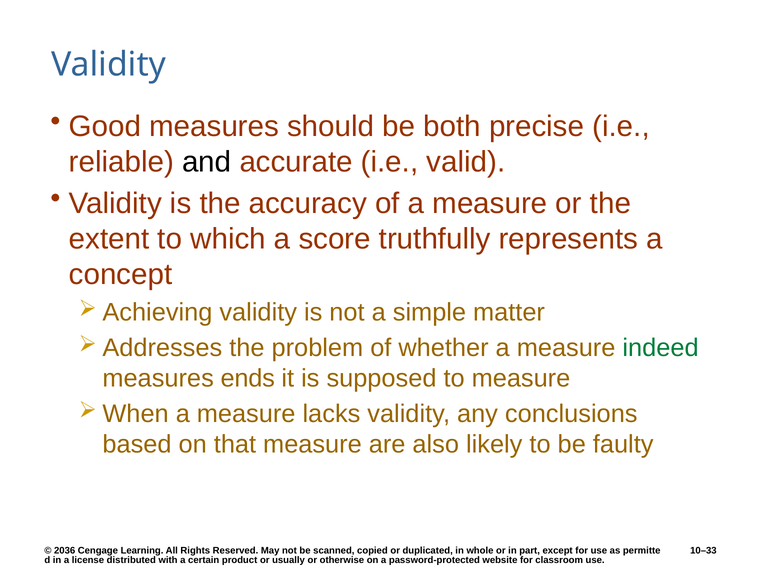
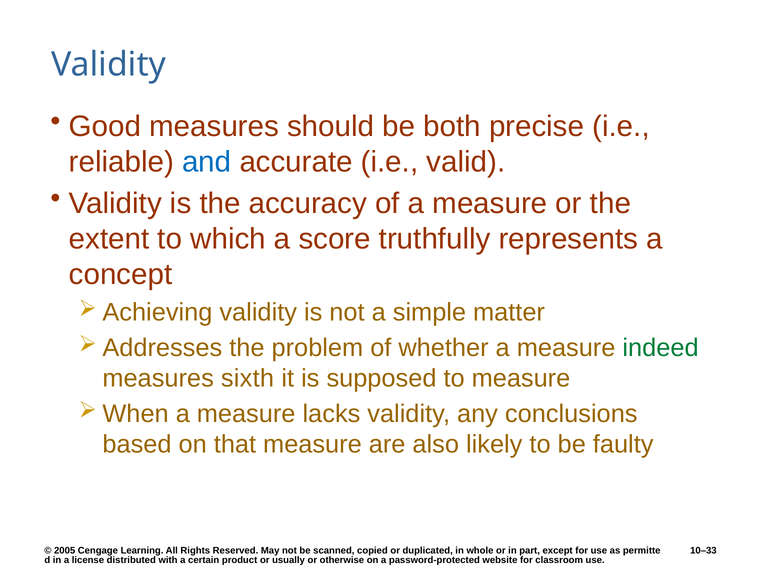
and colour: black -> blue
ends: ends -> sixth
2036: 2036 -> 2005
